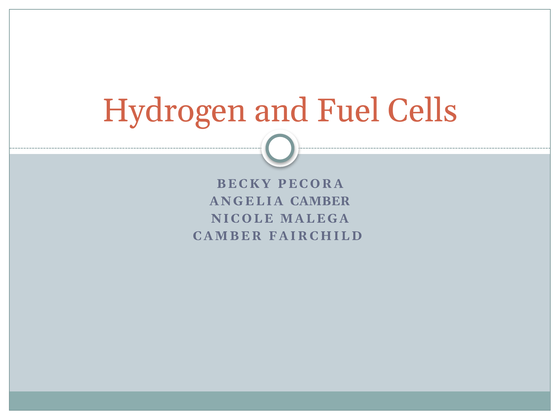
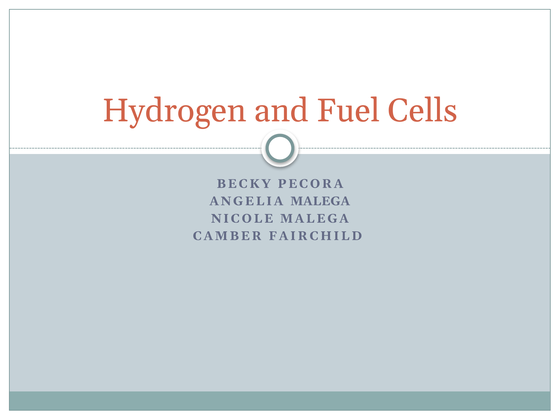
ANGELIA CAMBER: CAMBER -> MALEGA
